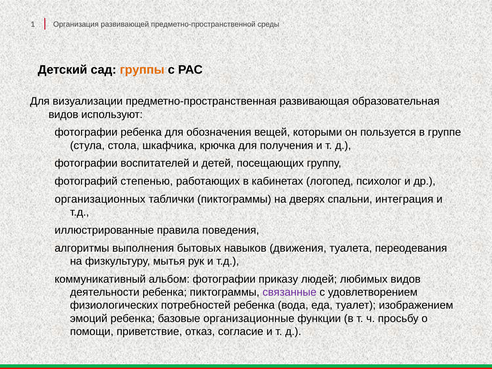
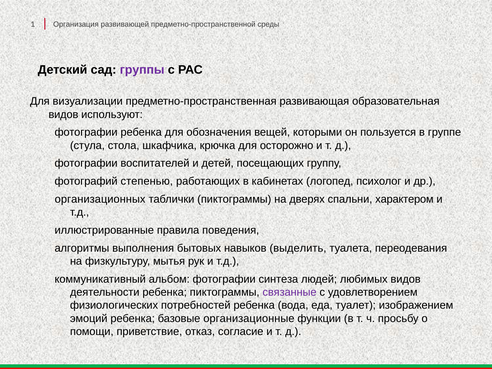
группы colour: orange -> purple
получения: получения -> осторожно
интеграция: интеграция -> характером
движения: движения -> выделить
приказу: приказу -> синтеза
